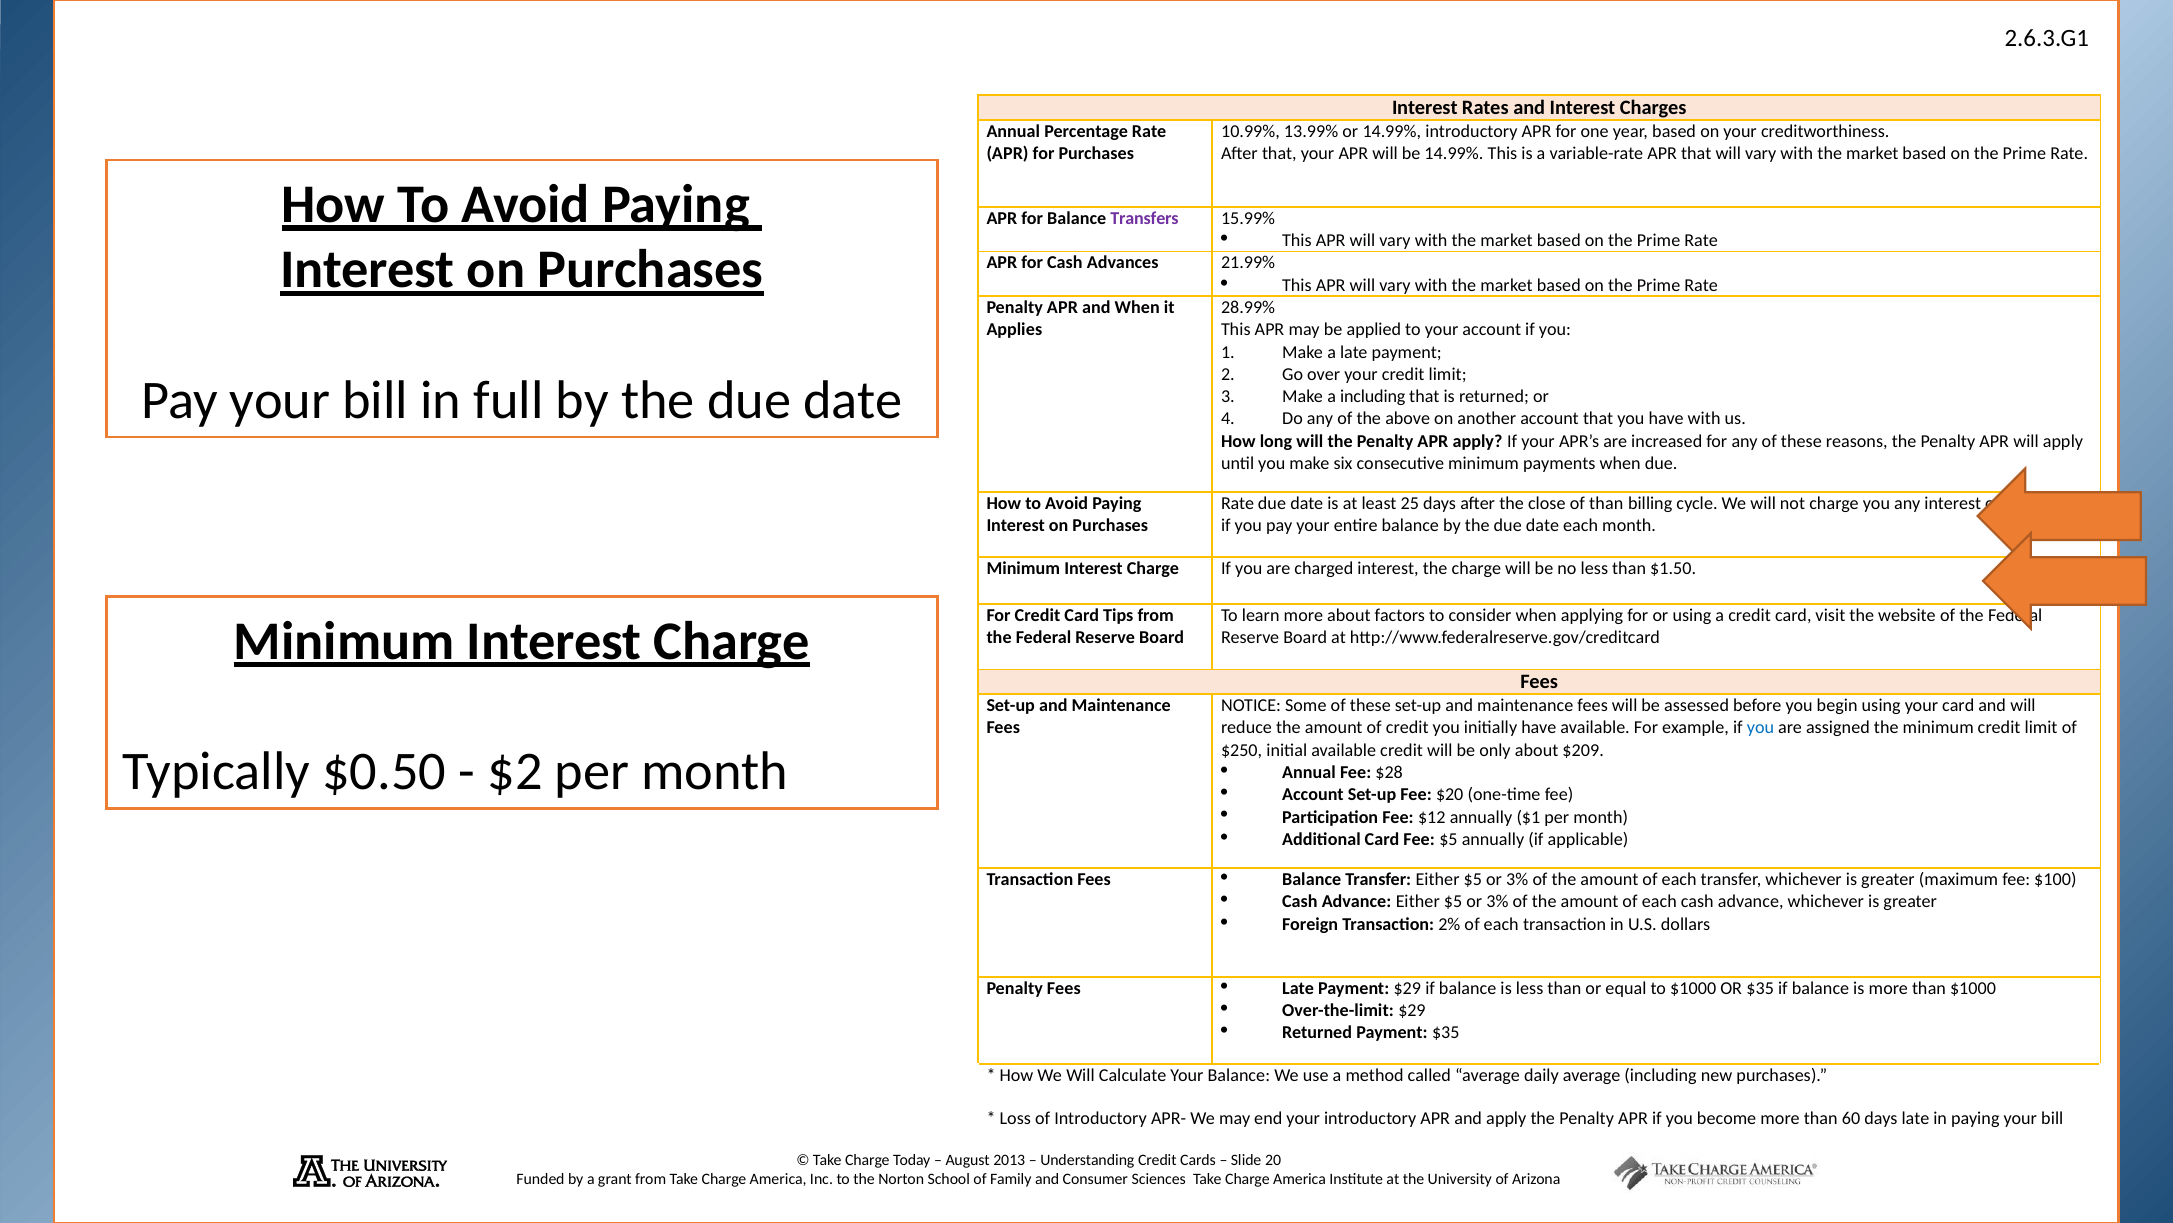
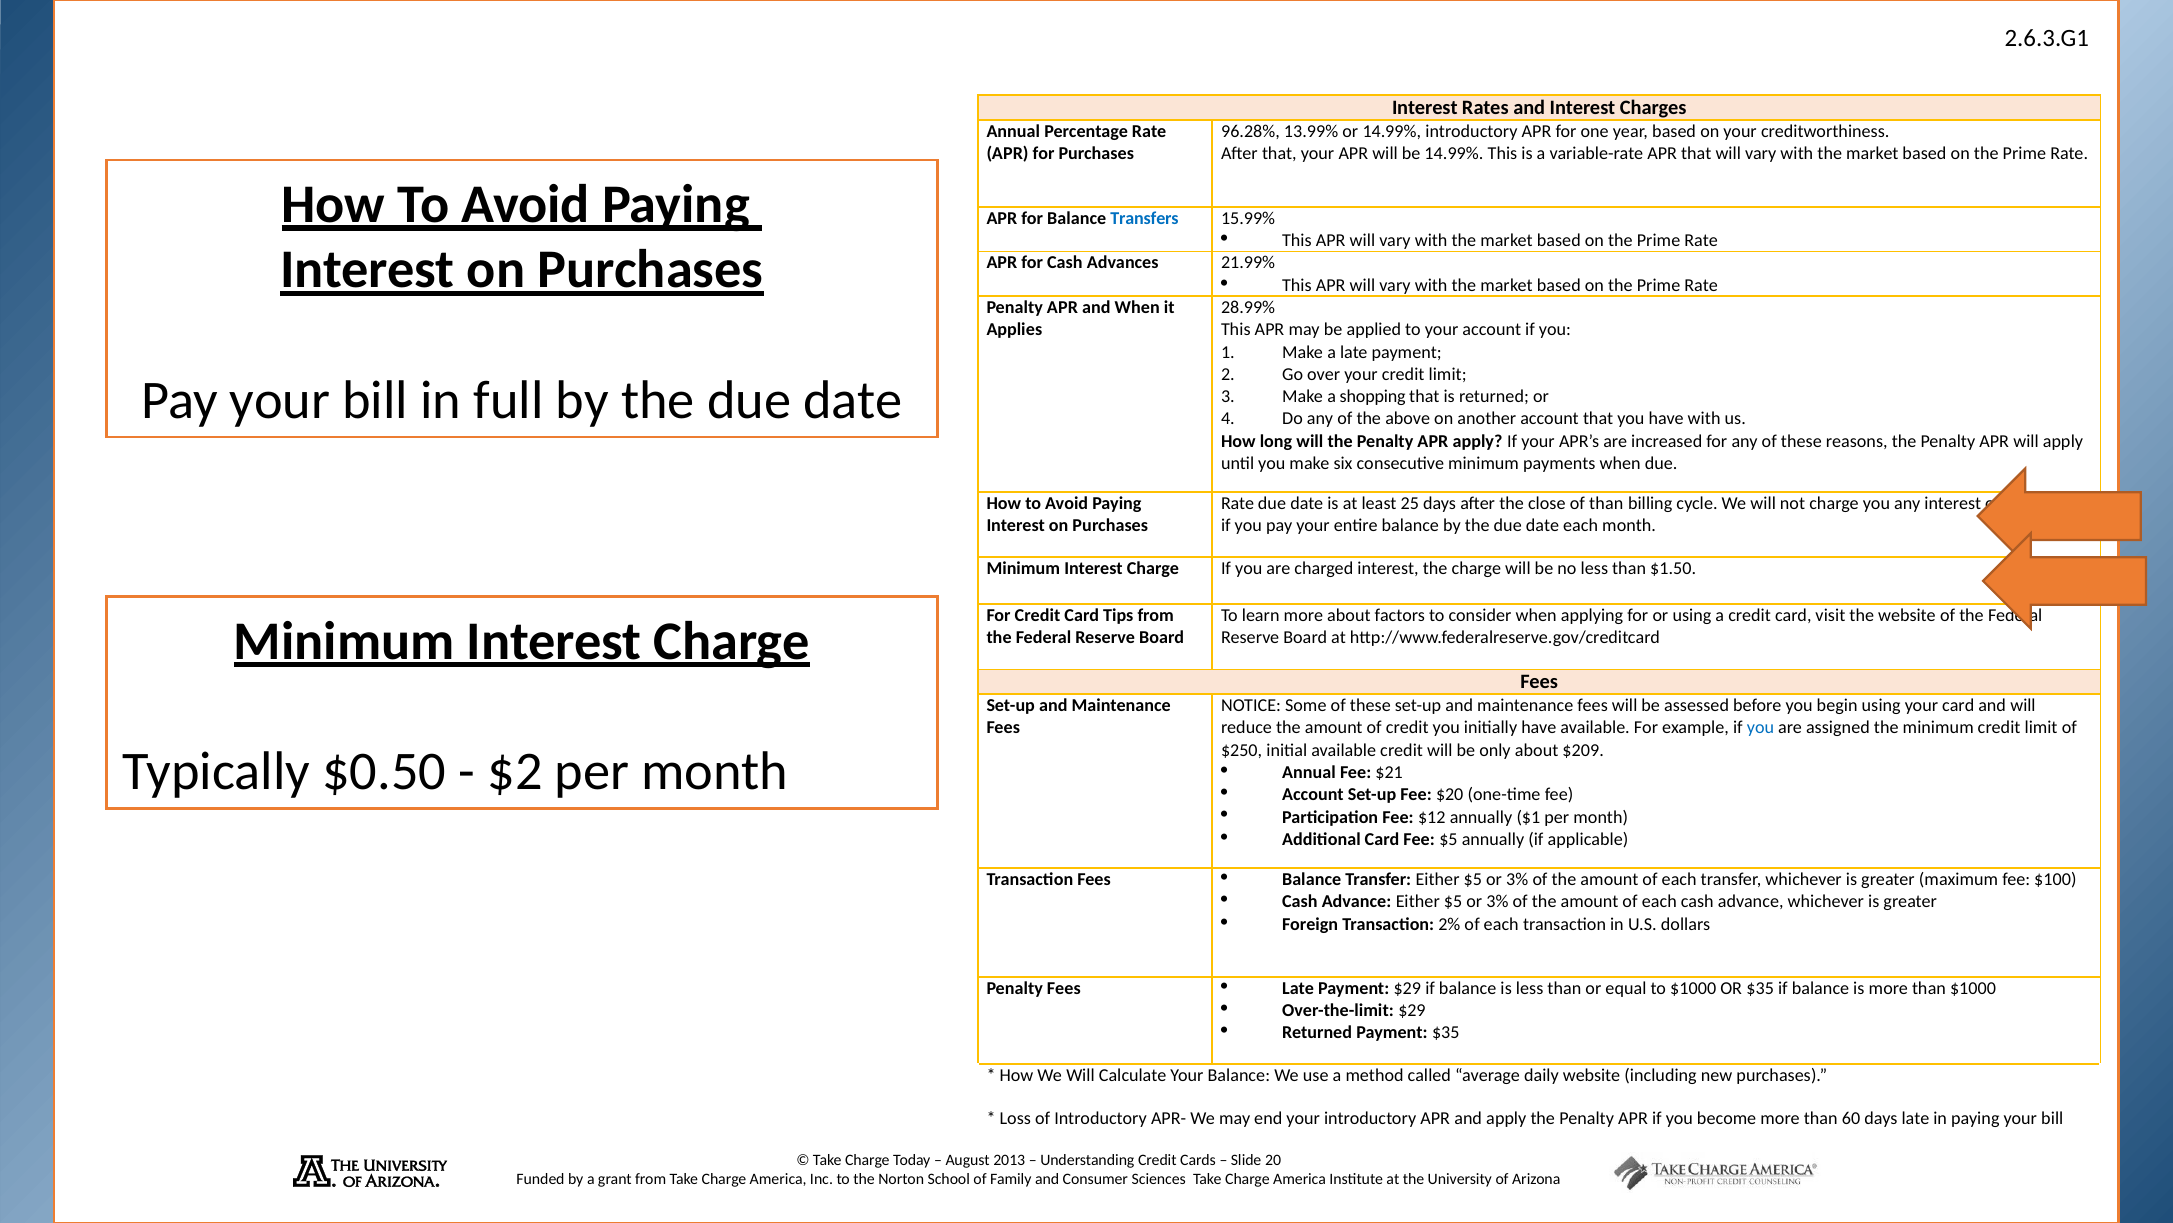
10.99%: 10.99% -> 96.28%
Transfers colour: purple -> blue
a including: including -> shopping
$28: $28 -> $21
daily average: average -> website
